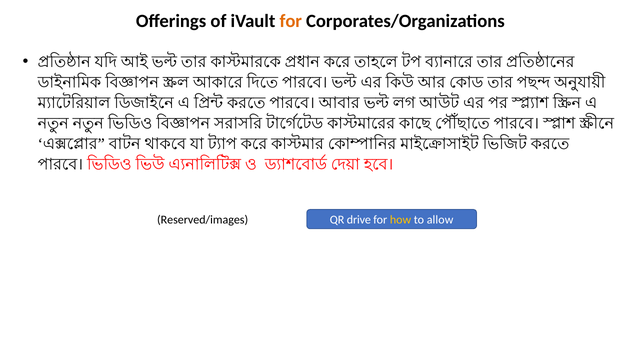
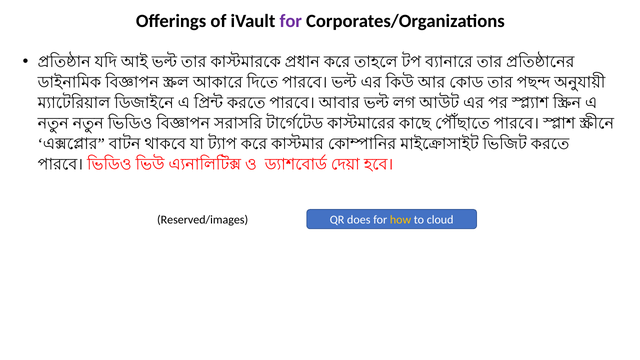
for at (291, 21) colour: orange -> purple
drive: drive -> does
allow: allow -> cloud
